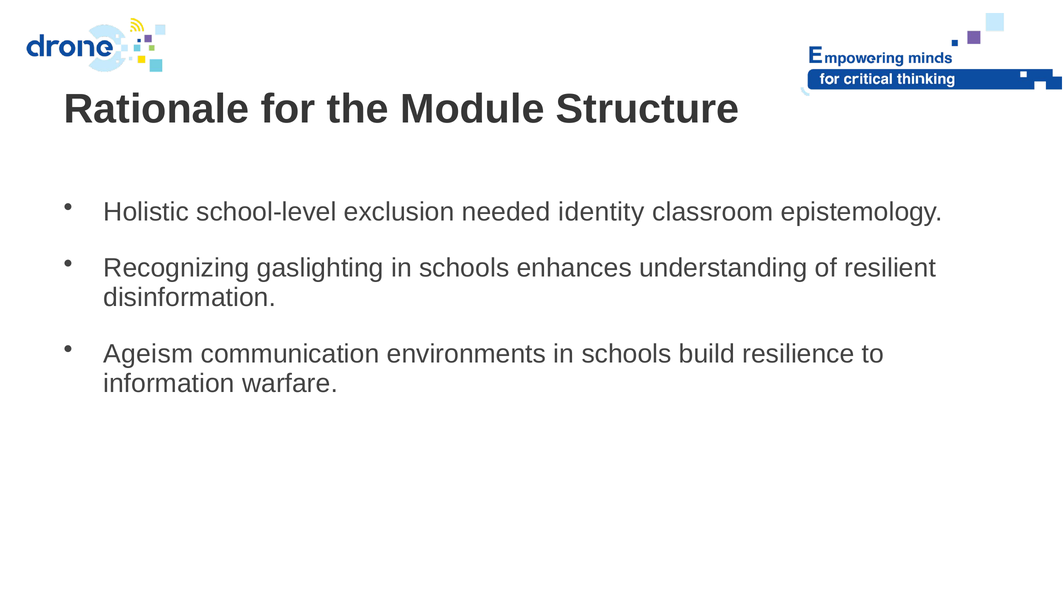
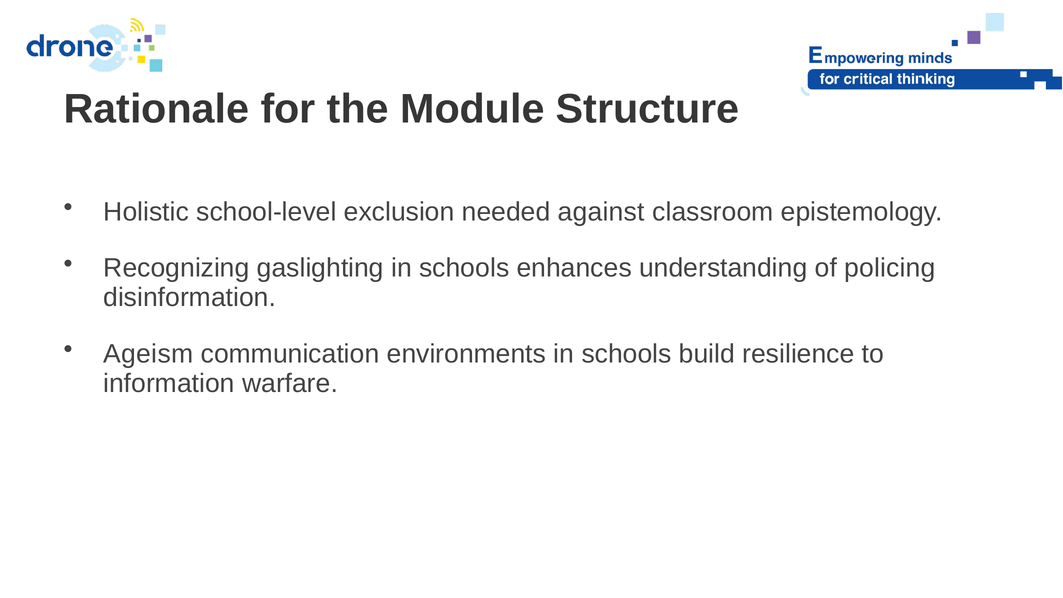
identity: identity -> against
resilient: resilient -> policing
